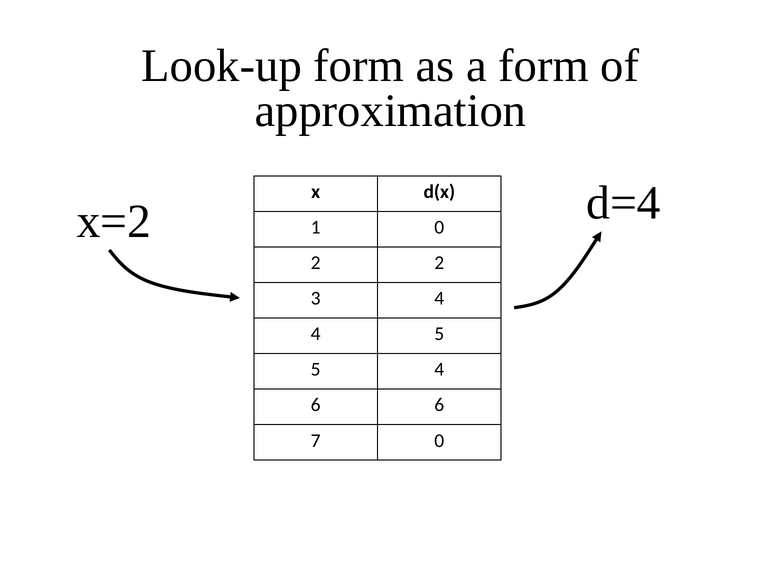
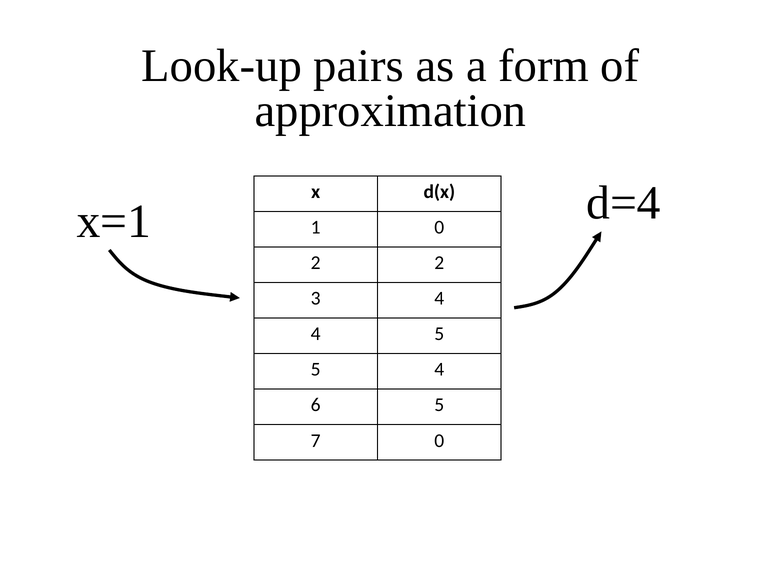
Look-up form: form -> pairs
x=2: x=2 -> x=1
6 6: 6 -> 5
